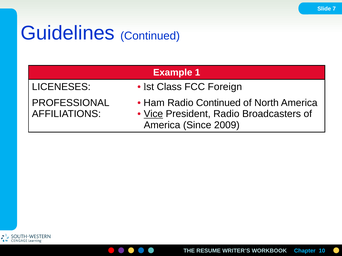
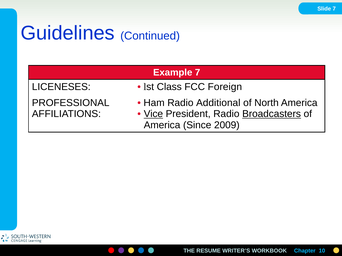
Example 1: 1 -> 7
Radio Continued: Continued -> Additional
Broadcasters underline: none -> present
